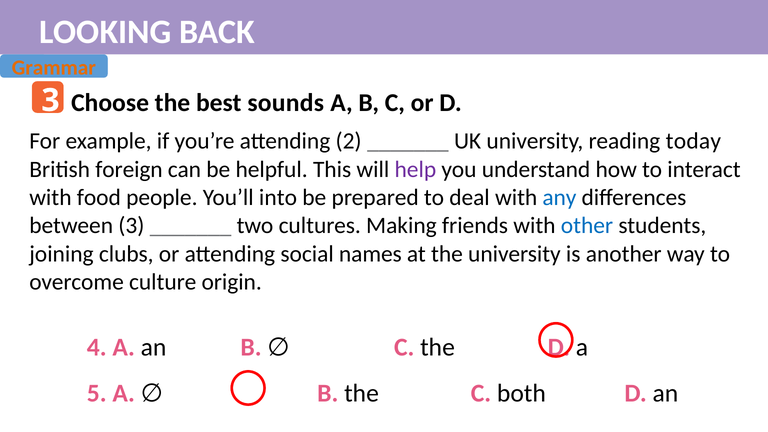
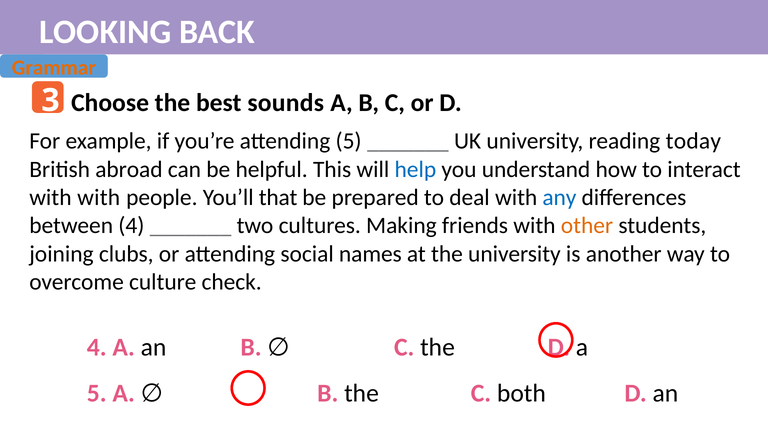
attending 2: 2 -> 5
foreign: foreign -> abroad
help colour: purple -> blue
with food: food -> with
into: into -> that
between 3: 3 -> 4
other colour: blue -> orange
origin: origin -> check
